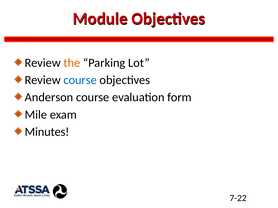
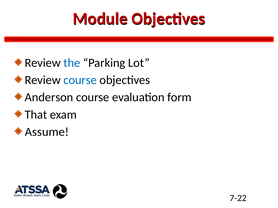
the colour: orange -> blue
Mile: Mile -> That
Minutes: Minutes -> Assume
